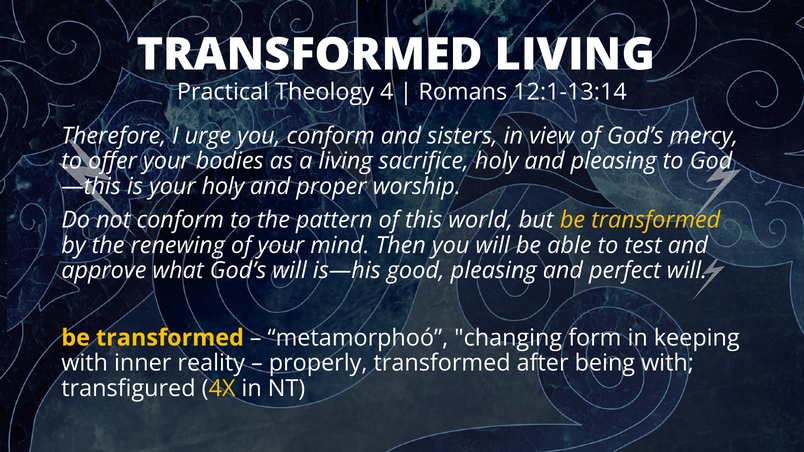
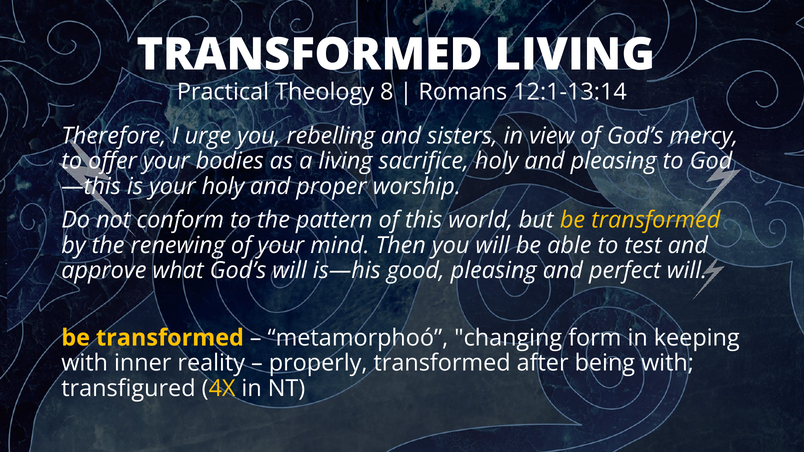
4: 4 -> 8
you conform: conform -> rebelling
